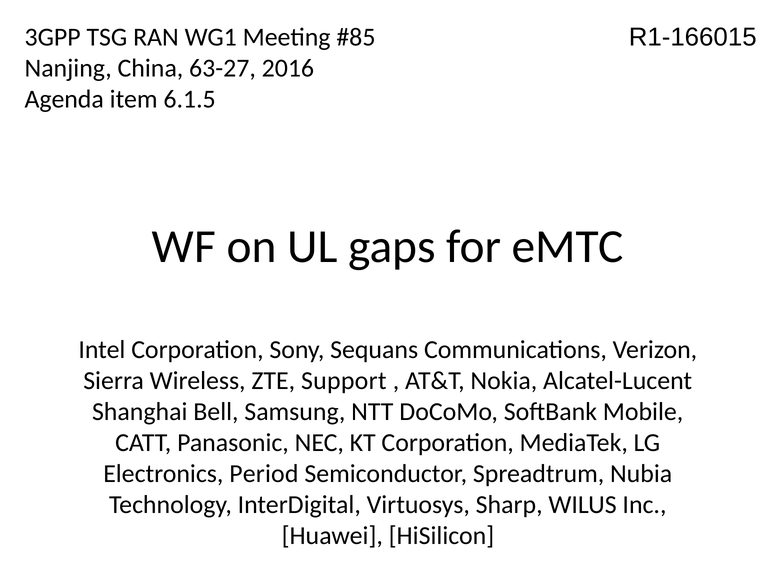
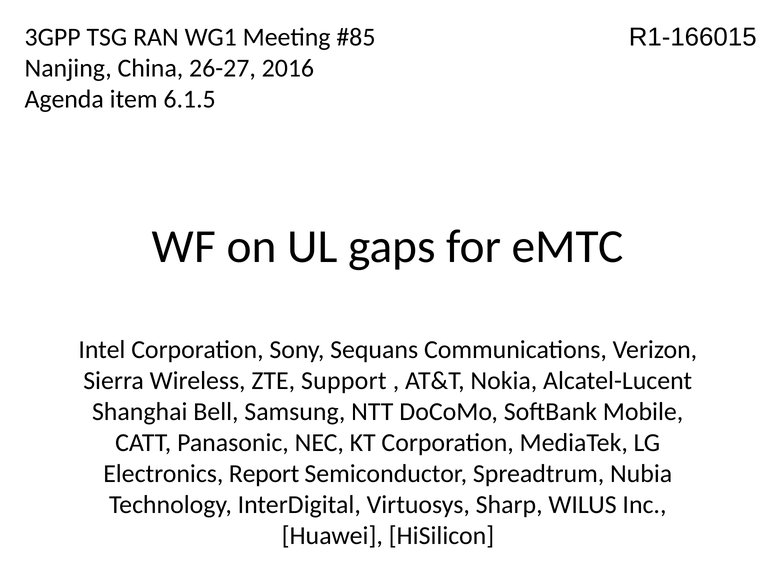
63-27: 63-27 -> 26-27
Period: Period -> Report
